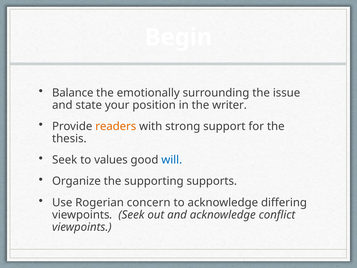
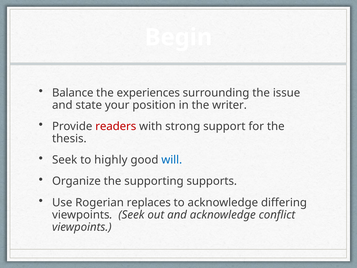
emotionally: emotionally -> experiences
readers colour: orange -> red
values: values -> highly
concern: concern -> replaces
